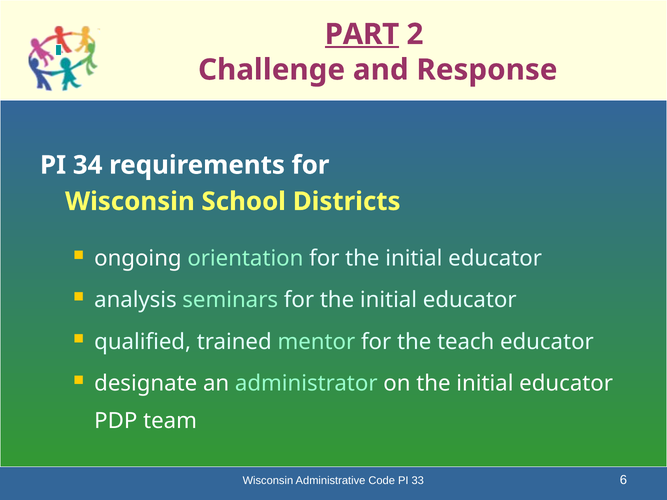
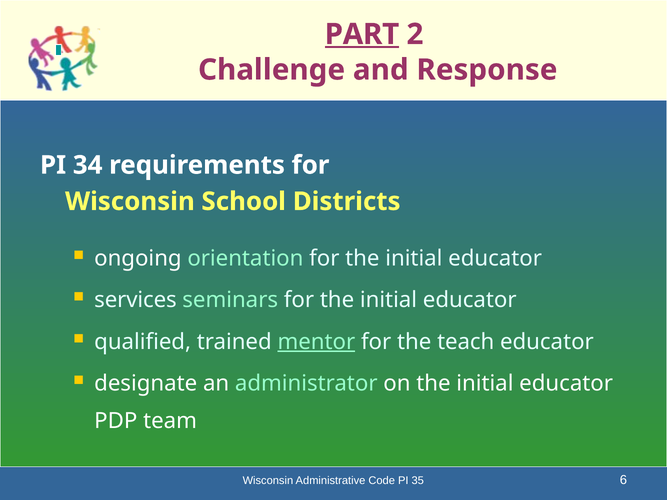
analysis: analysis -> services
mentor underline: none -> present
33: 33 -> 35
